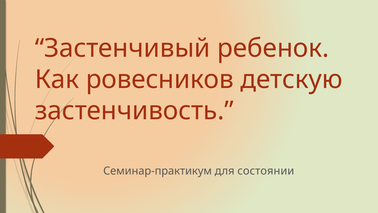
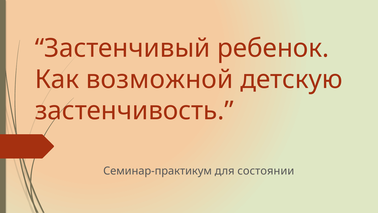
ровесников: ровесников -> возможной
